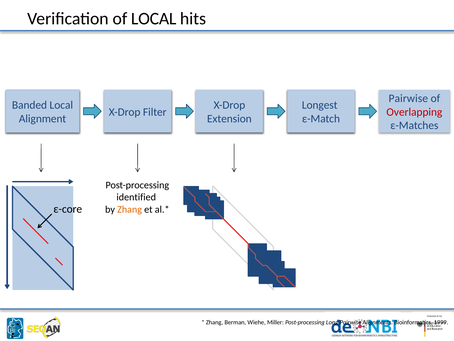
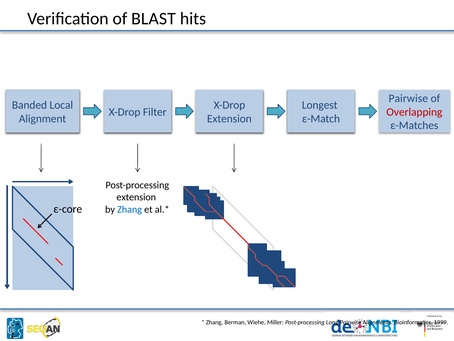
of LOCAL: LOCAL -> BLAST
identified at (136, 197): identified -> extension
Zhang at (130, 209) colour: orange -> blue
